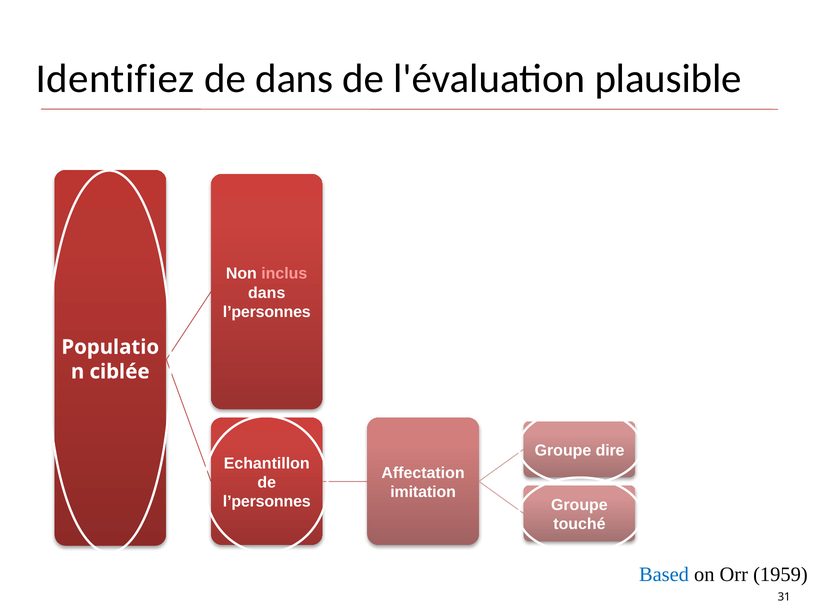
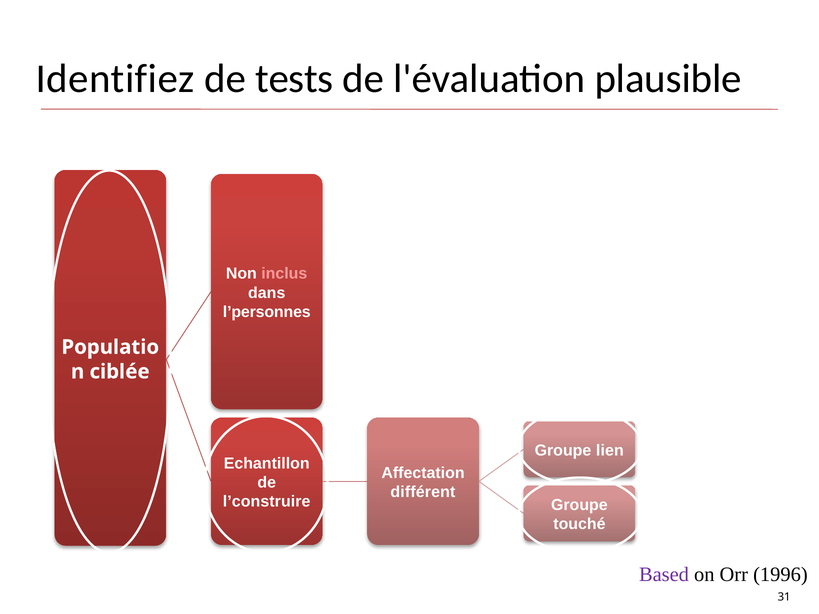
de dans: dans -> tests
dire: dire -> lien
imitation: imitation -> différent
l’personnes at (267, 502): l’personnes -> l’construire
Based colour: blue -> purple
1959: 1959 -> 1996
